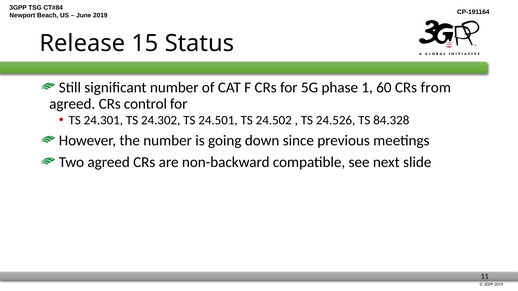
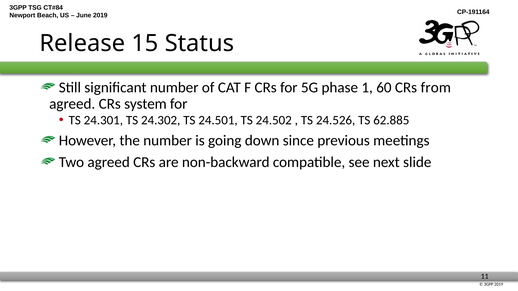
control: control -> system
84.328: 84.328 -> 62.885
